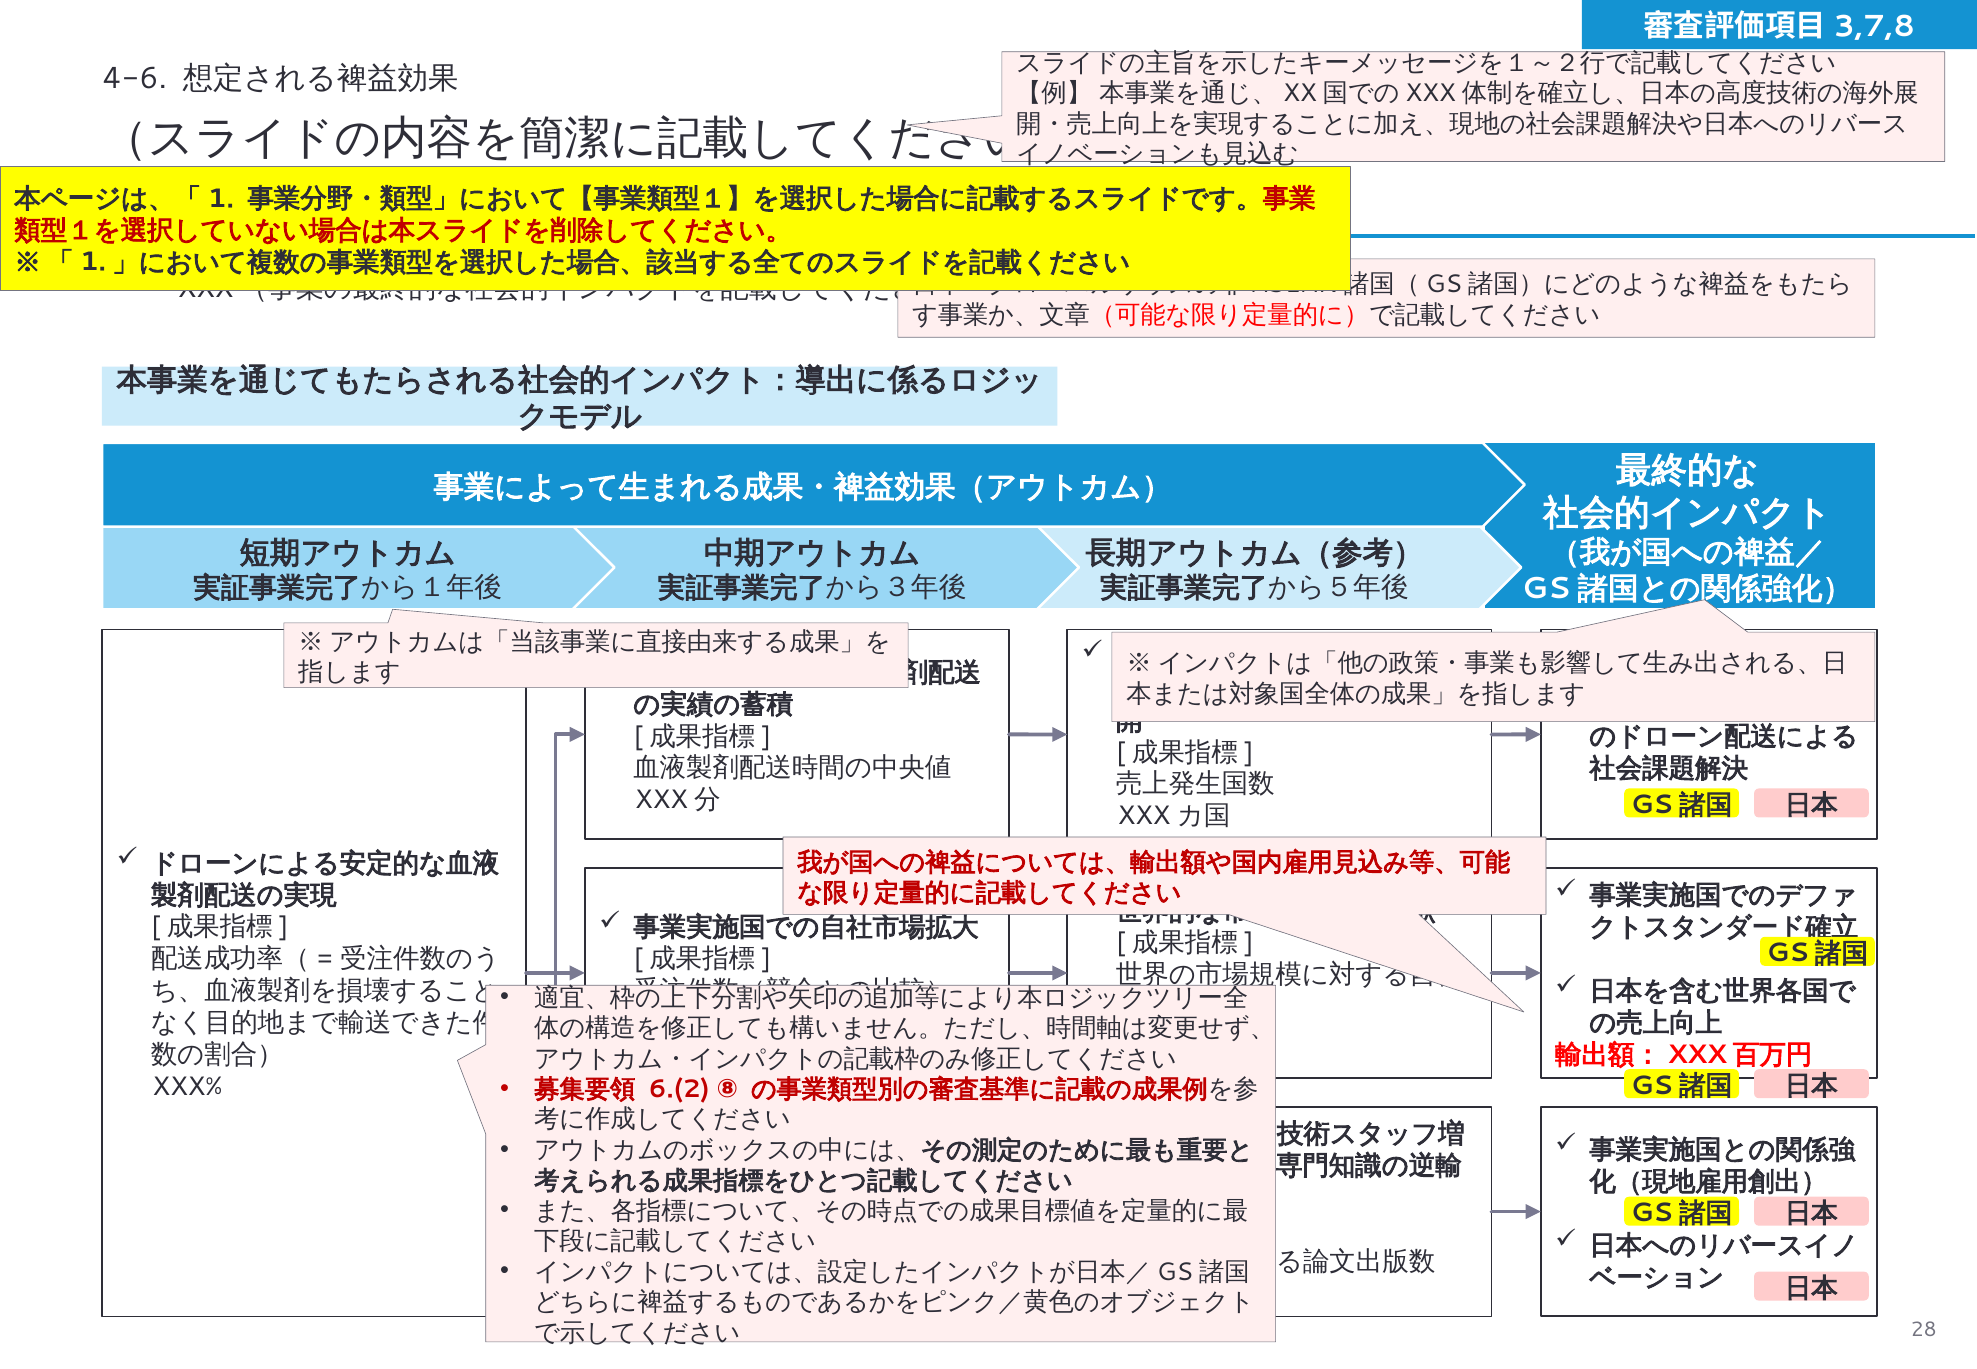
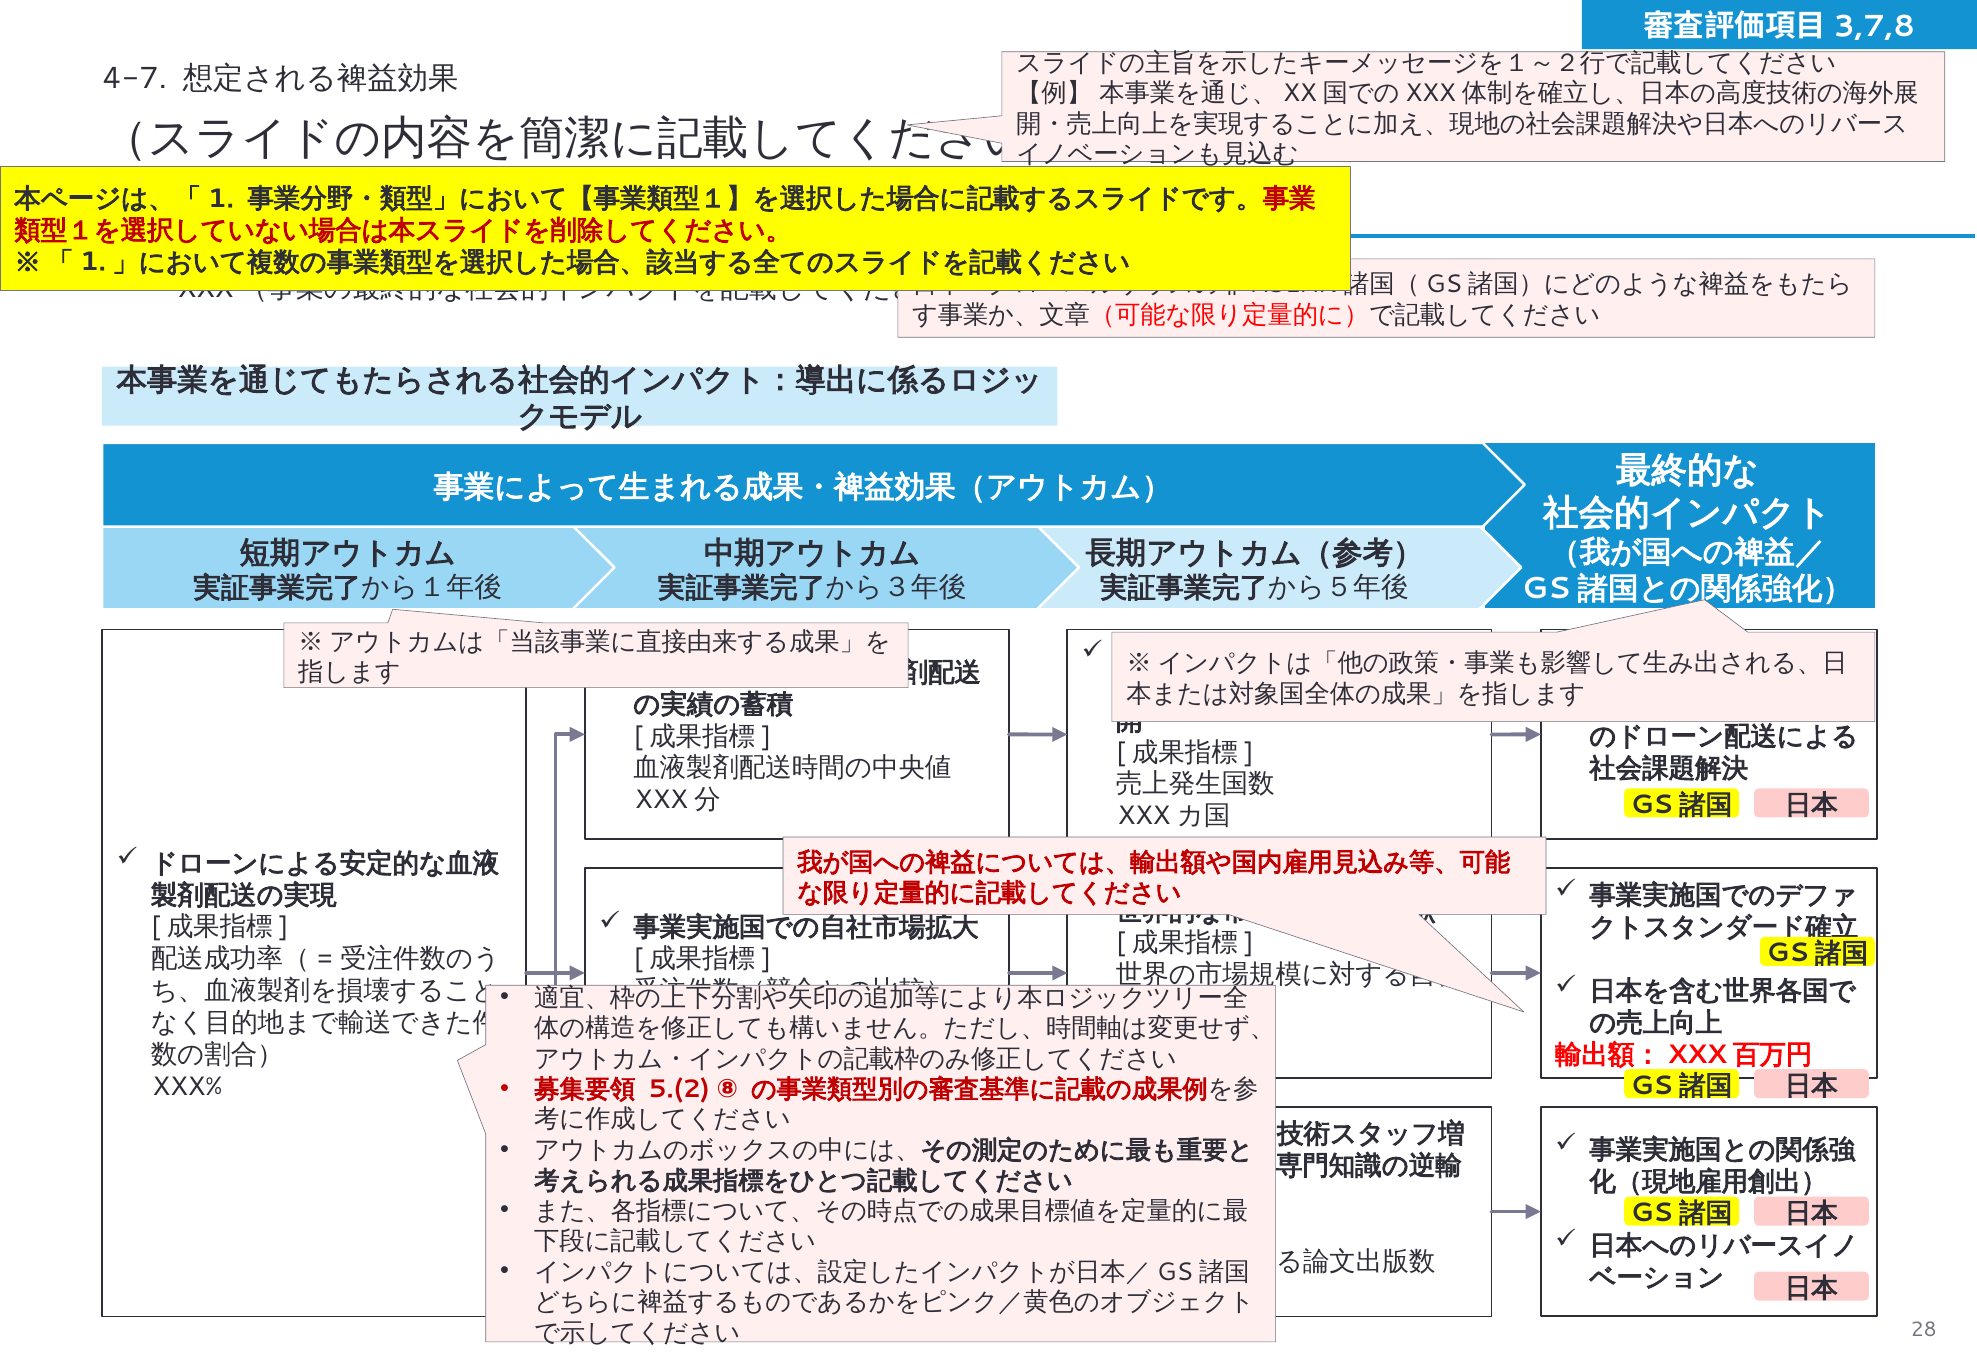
4-6: 4-6 -> 4-7
6.(2: 6.(2 -> 5.(2
